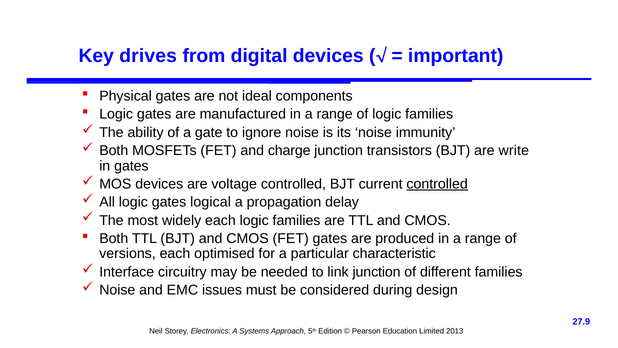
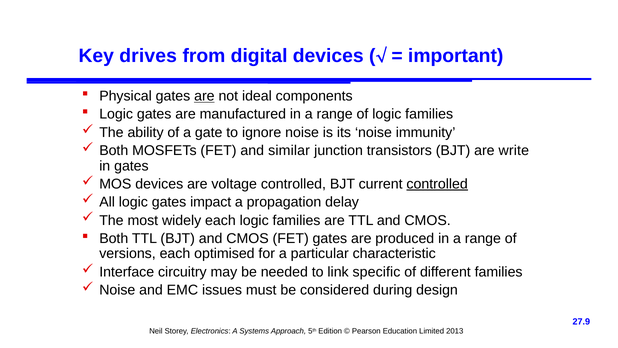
are at (204, 96) underline: none -> present
charge: charge -> similar
logical: logical -> impact
link junction: junction -> specific
